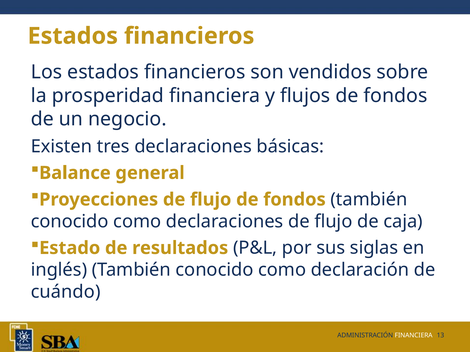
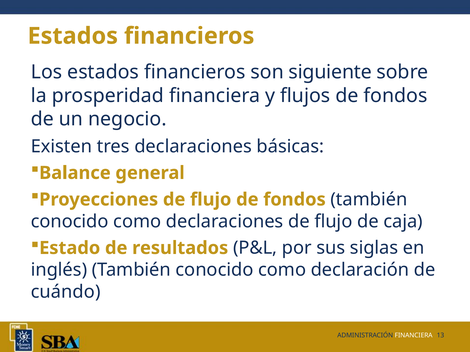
vendidos: vendidos -> siguiente
